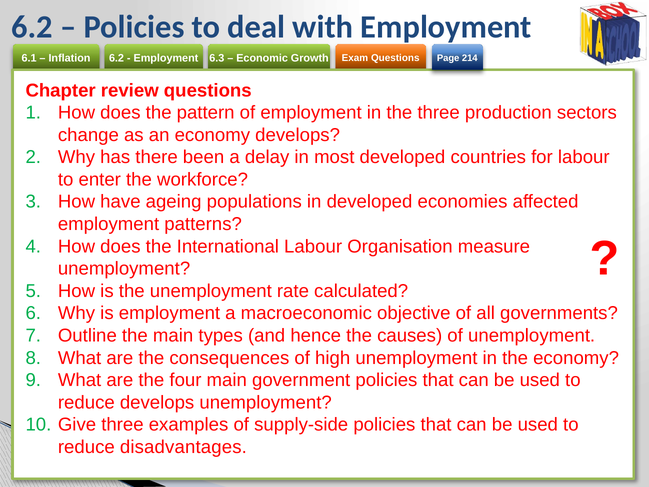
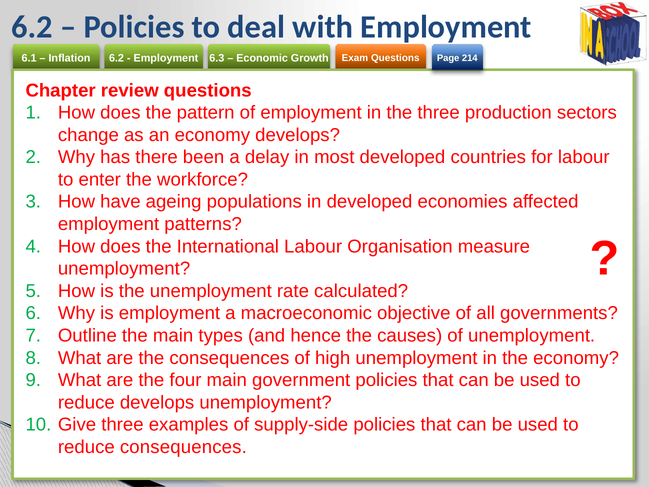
reduce disadvantages: disadvantages -> consequences
